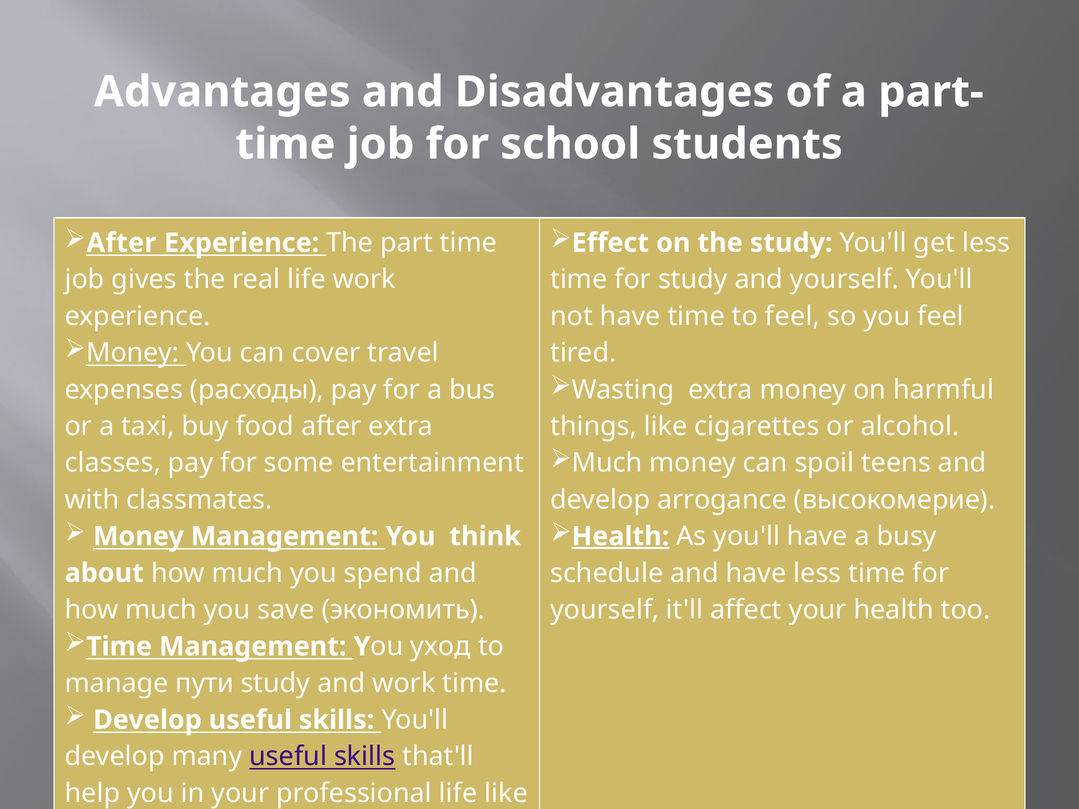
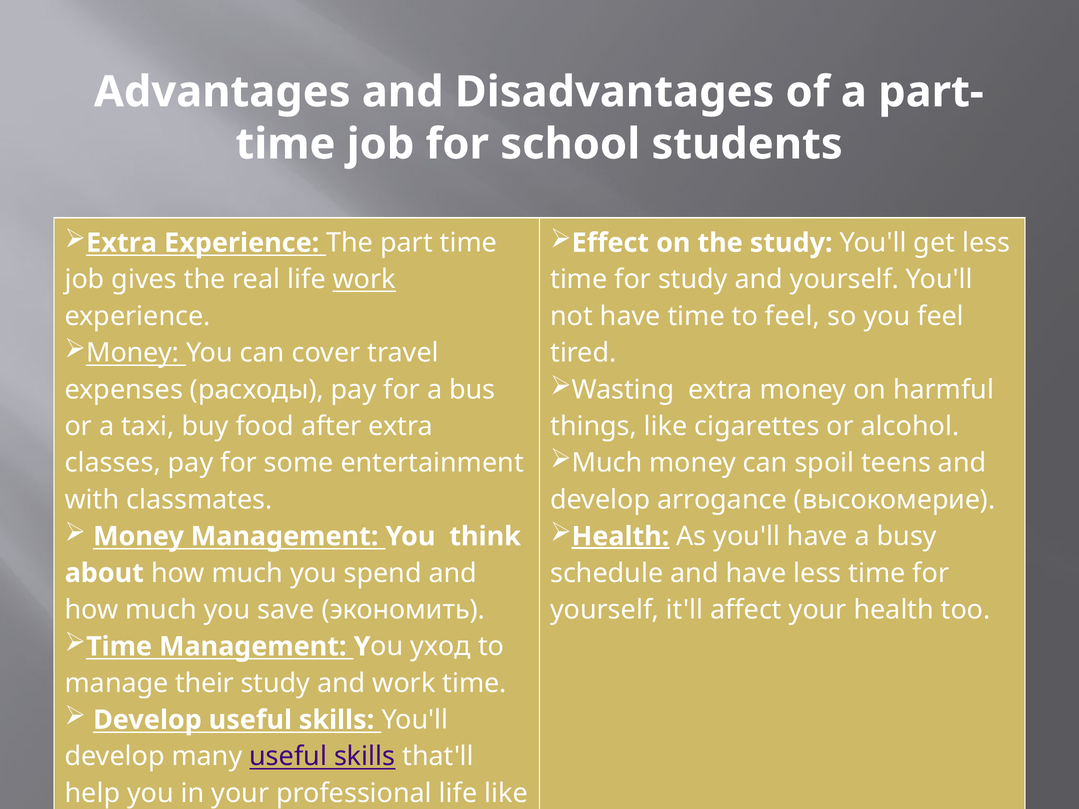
After at (121, 243): After -> Extra
work at (364, 280) underline: none -> present
пути: пути -> their
